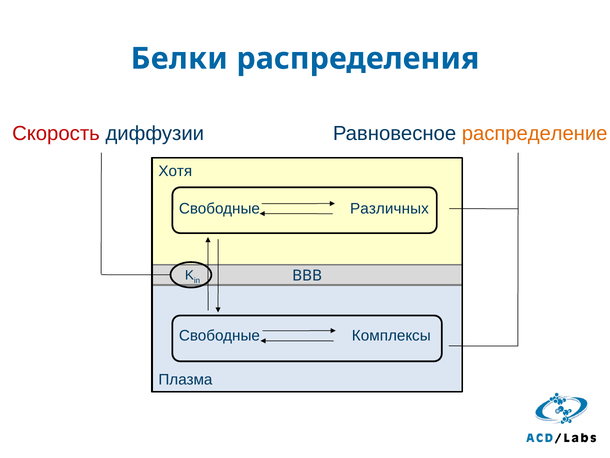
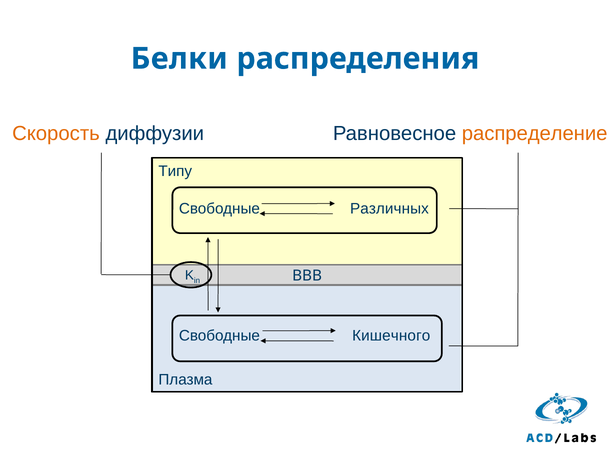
Скорость colour: red -> orange
Хотя: Хотя -> Типу
Комплексы: Комплексы -> Кишечного
